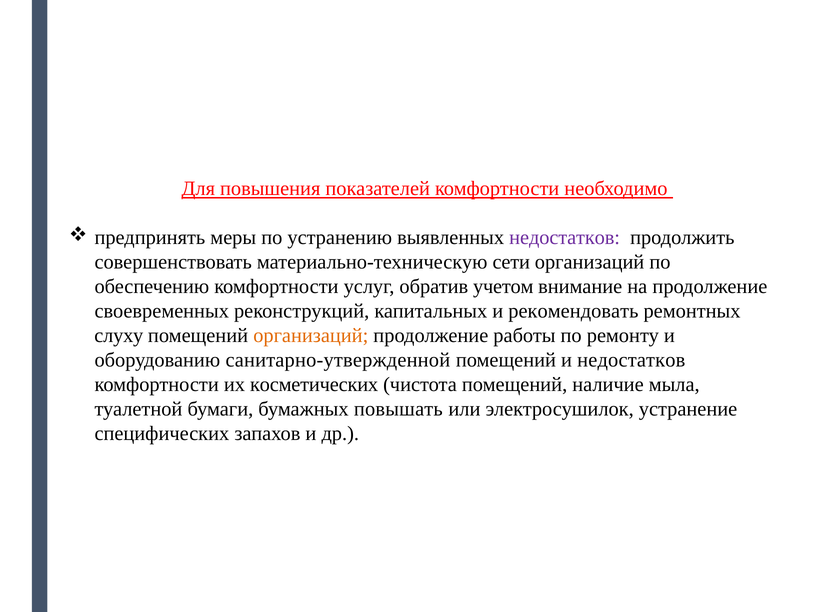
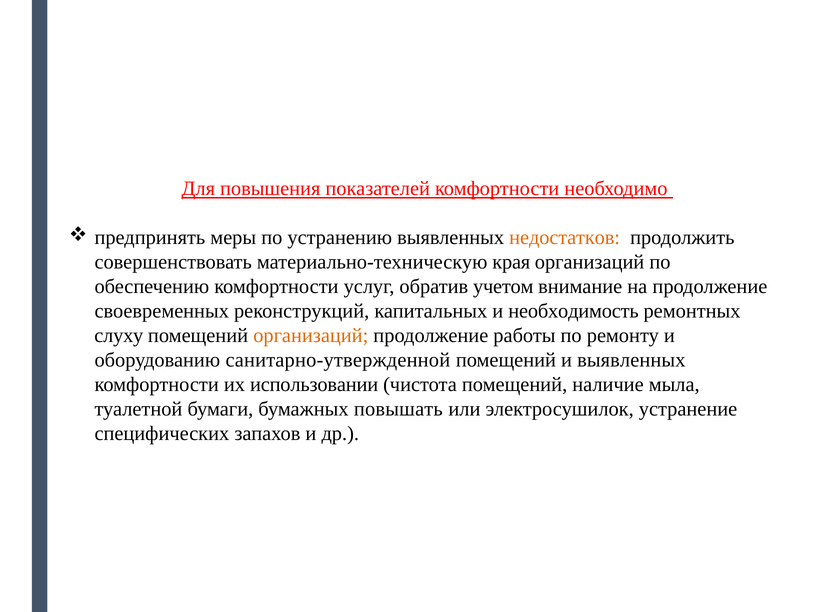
недостатков at (565, 238) colour: purple -> orange
сети: сети -> края
рекомендовать: рекомендовать -> необходимость
и недостатков: недостатков -> выявленных
косметических: косметических -> использовании
